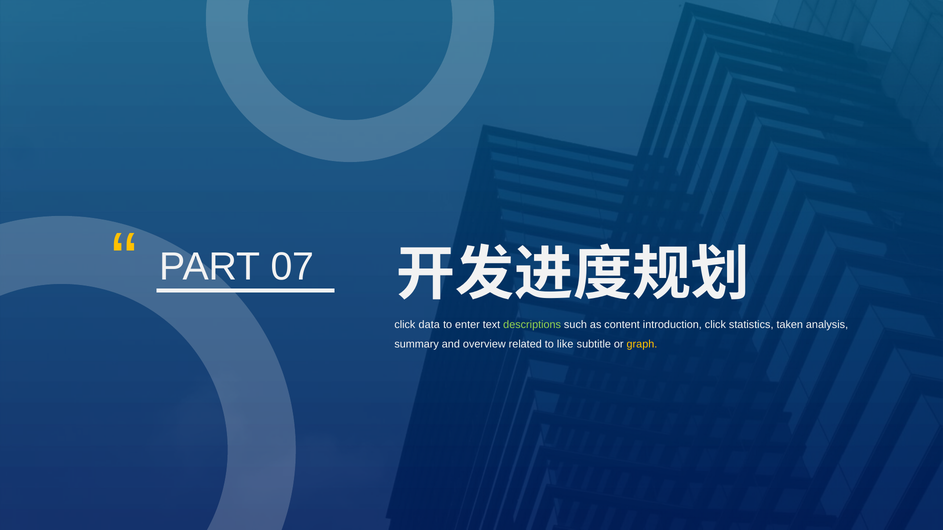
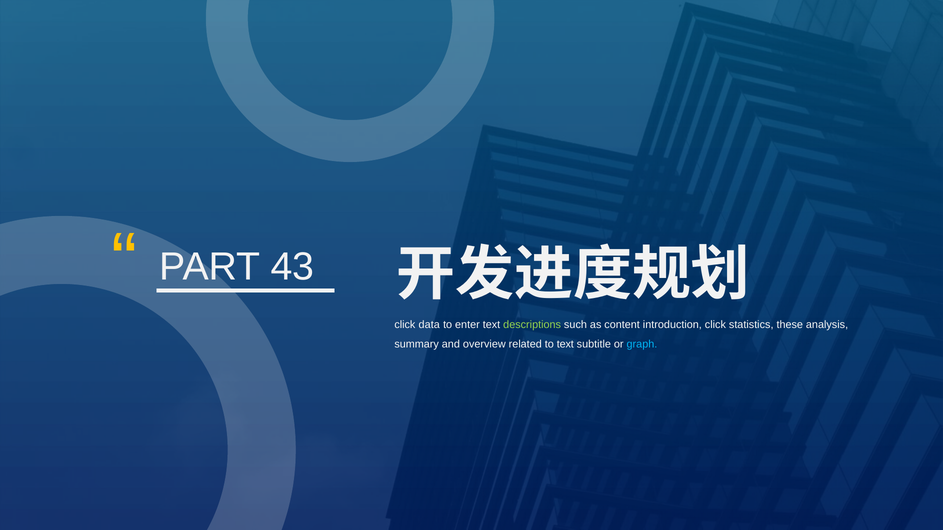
07: 07 -> 43
taken: taken -> these
to like: like -> text
graph colour: yellow -> light blue
